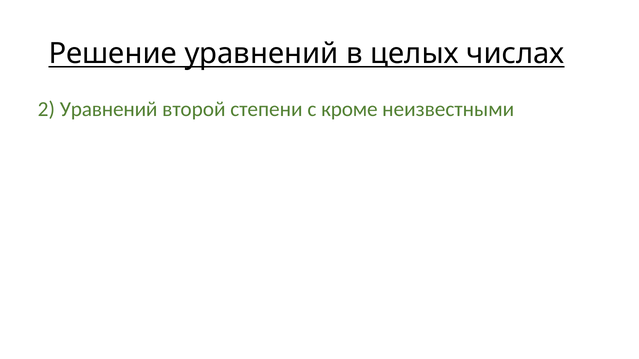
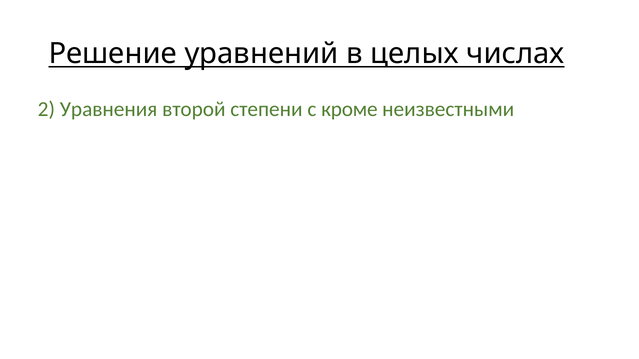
2 Уравнений: Уравнений -> Уравнения
